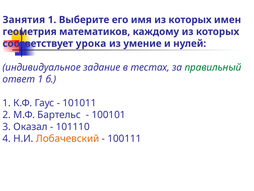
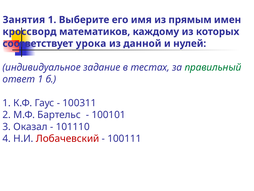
имя из которых: которых -> прямым
геометрия: геометрия -> кроссворд
умение: умение -> данной
101011: 101011 -> 100311
Лобачевский colour: orange -> red
